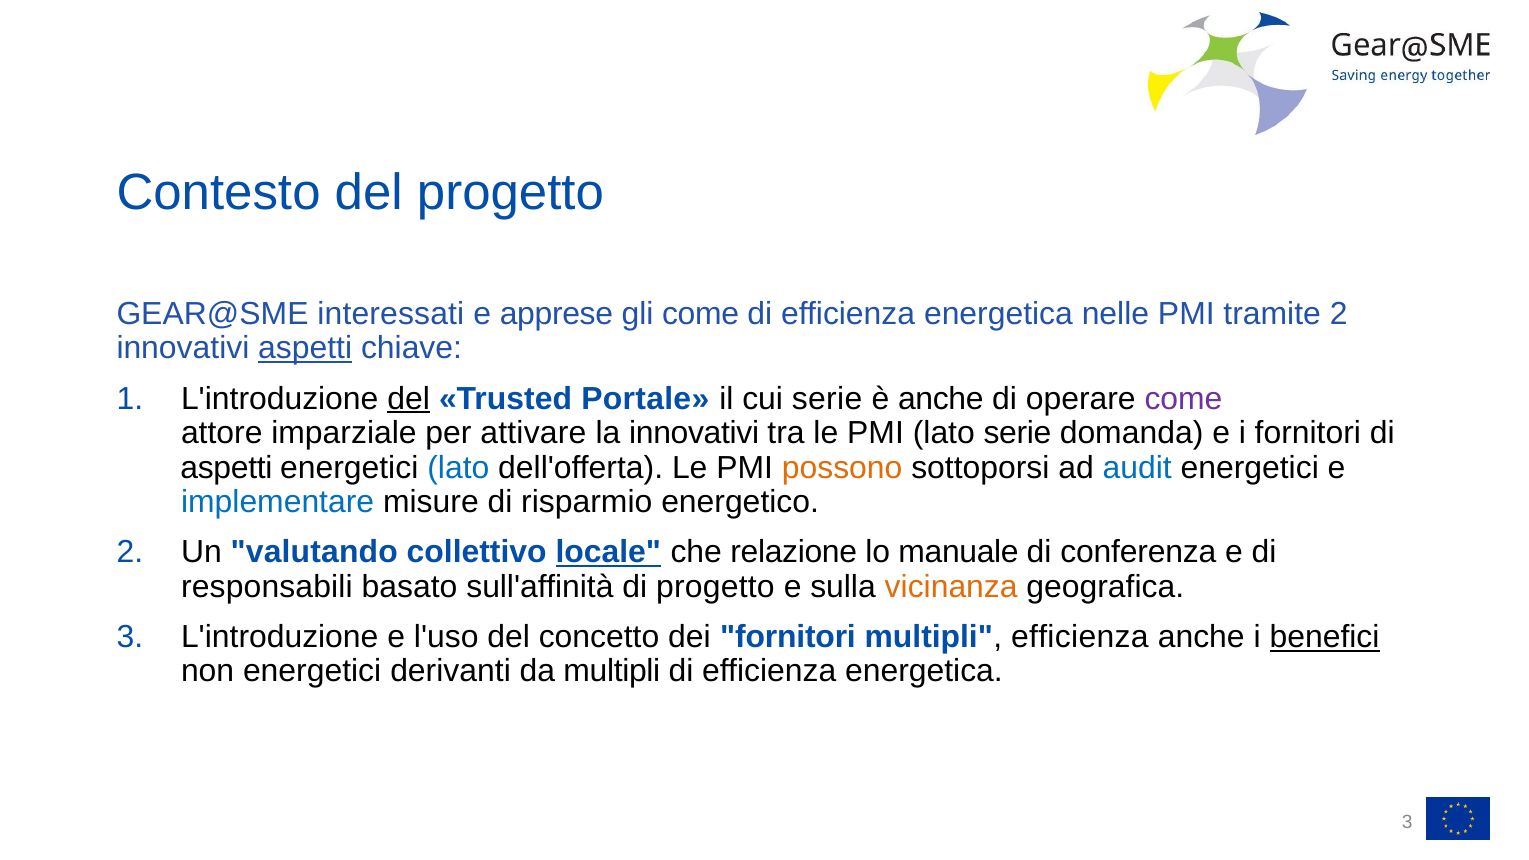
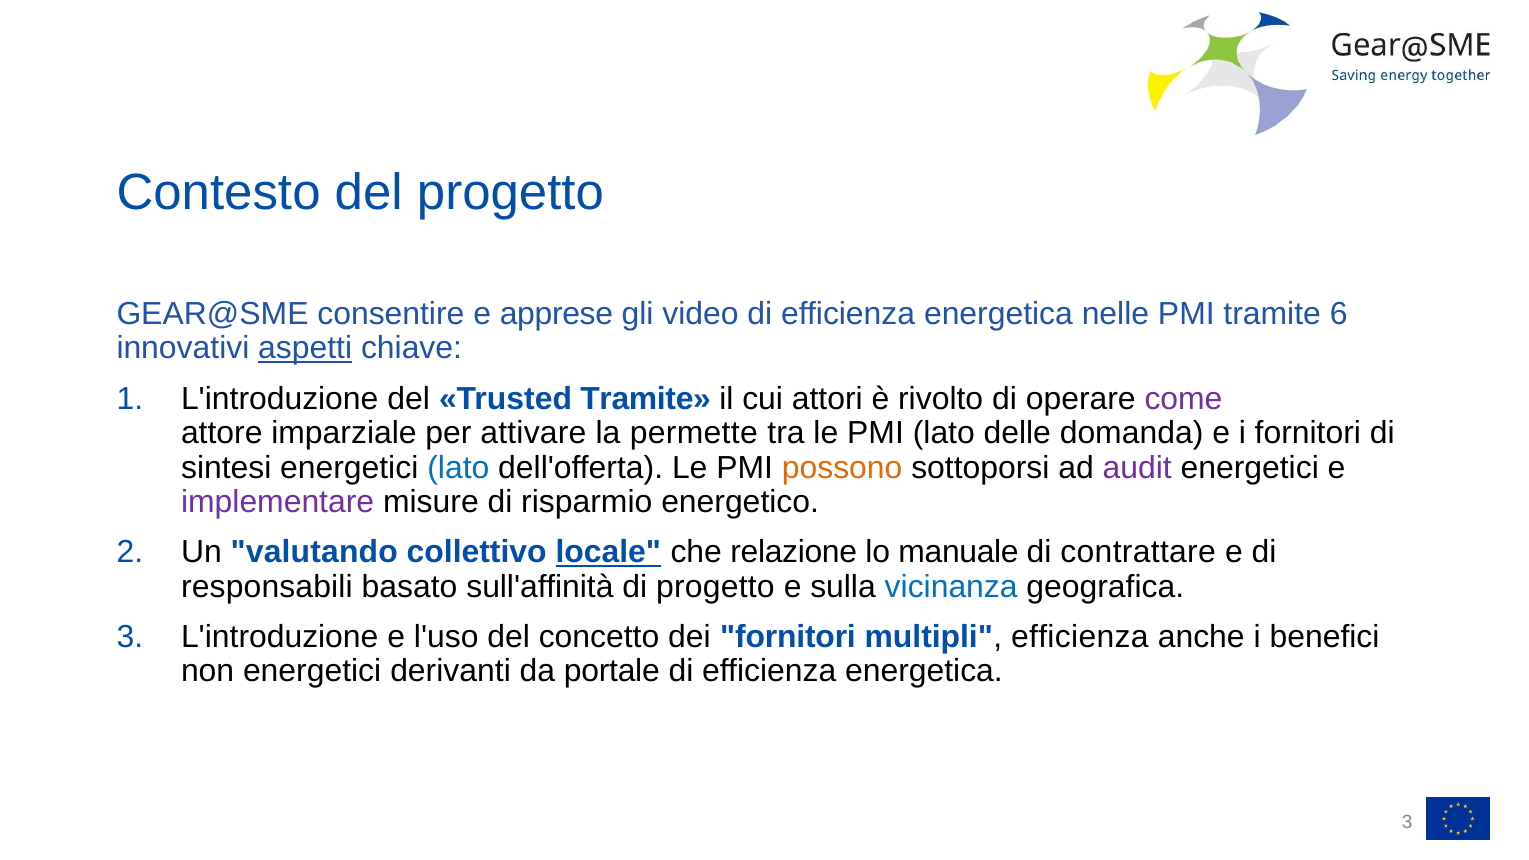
interessati: interessati -> consentire
gli come: come -> video
tramite 2: 2 -> 6
del at (409, 399) underline: present -> none
Trusted Portale: Portale -> Tramite
cui serie: serie -> attori
è anche: anche -> rivolto
la innovativi: innovativi -> permette
lato serie: serie -> delle
aspetti at (226, 468): aspetti -> sintesi
audit colour: blue -> purple
implementare colour: blue -> purple
conferenza: conferenza -> contrattare
vicinanza colour: orange -> blue
benefici underline: present -> none
da multipli: multipli -> portale
